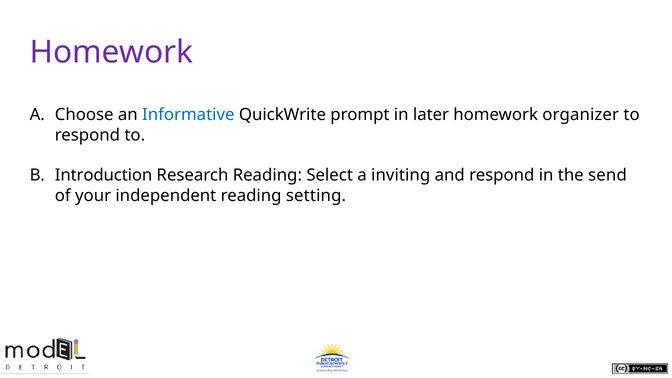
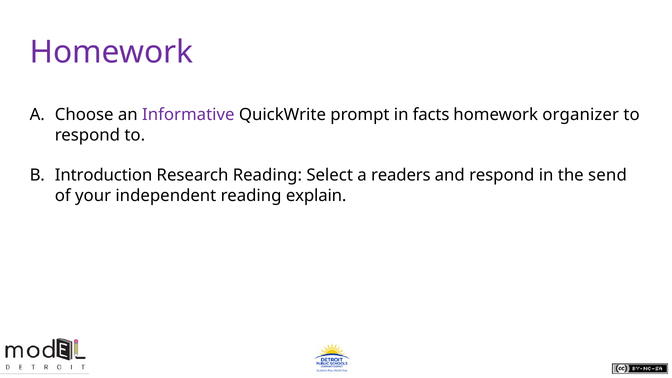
Informative colour: blue -> purple
later: later -> facts
inviting: inviting -> readers
setting: setting -> explain
